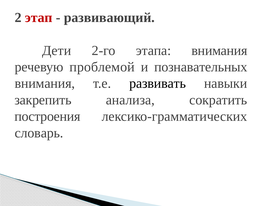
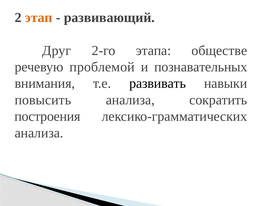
этап colour: red -> orange
Дети: Дети -> Друг
этапа внимания: внимания -> обществе
закрепить: закрепить -> повысить
словарь at (39, 133): словарь -> анализа
